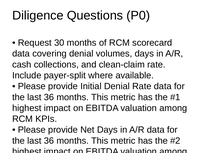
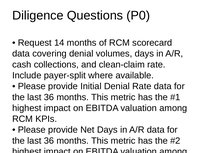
30: 30 -> 14
